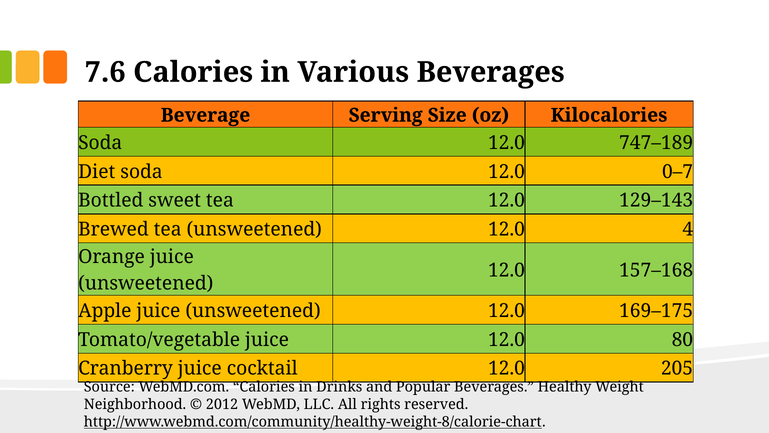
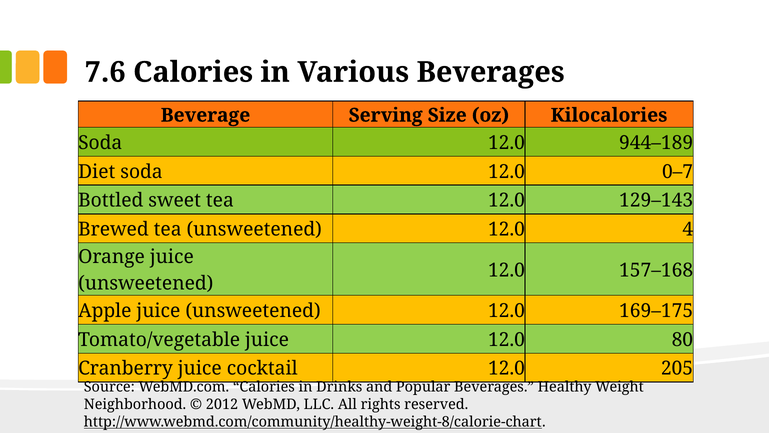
747–189: 747–189 -> 944–189
